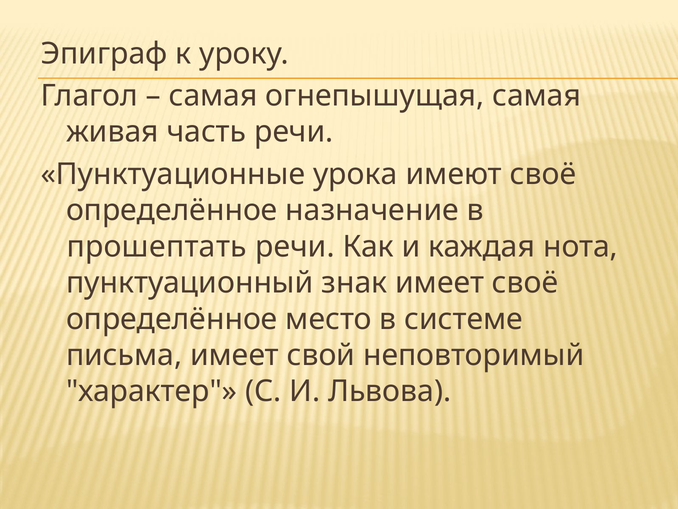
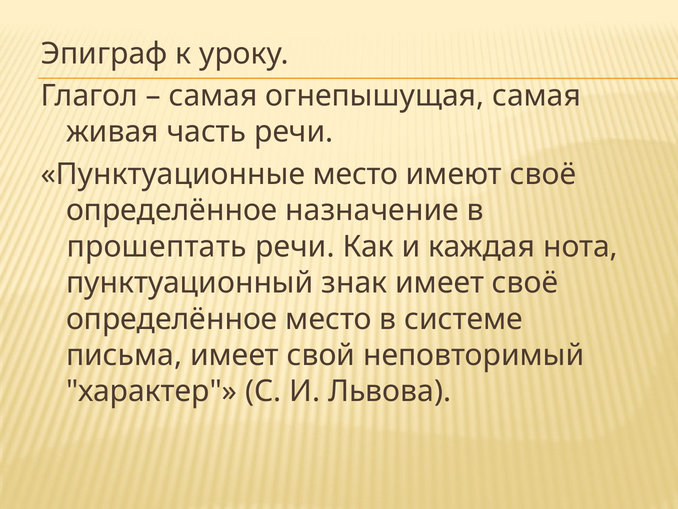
Пунктуационные урока: урока -> место
